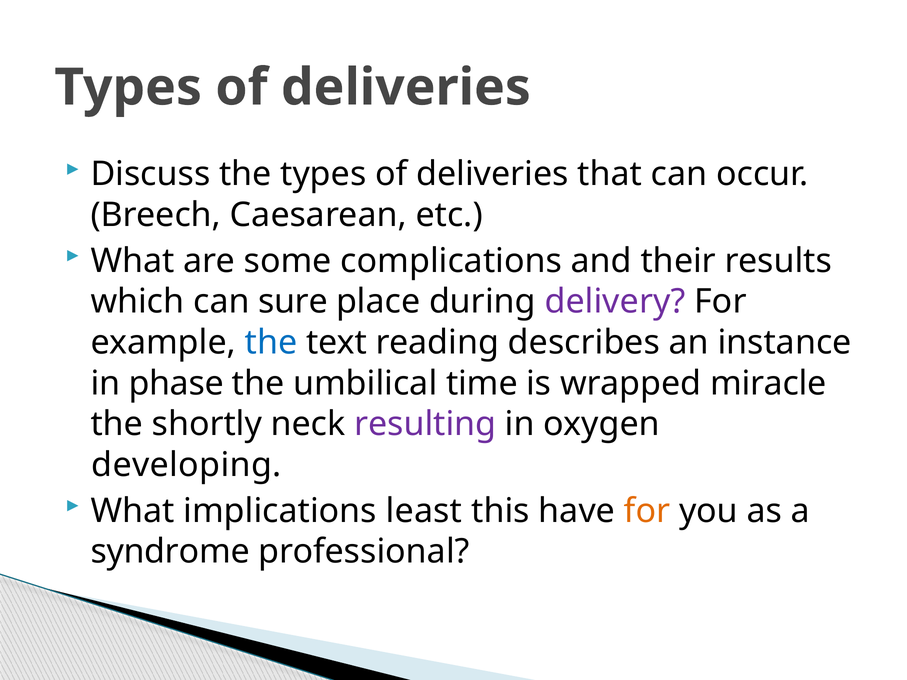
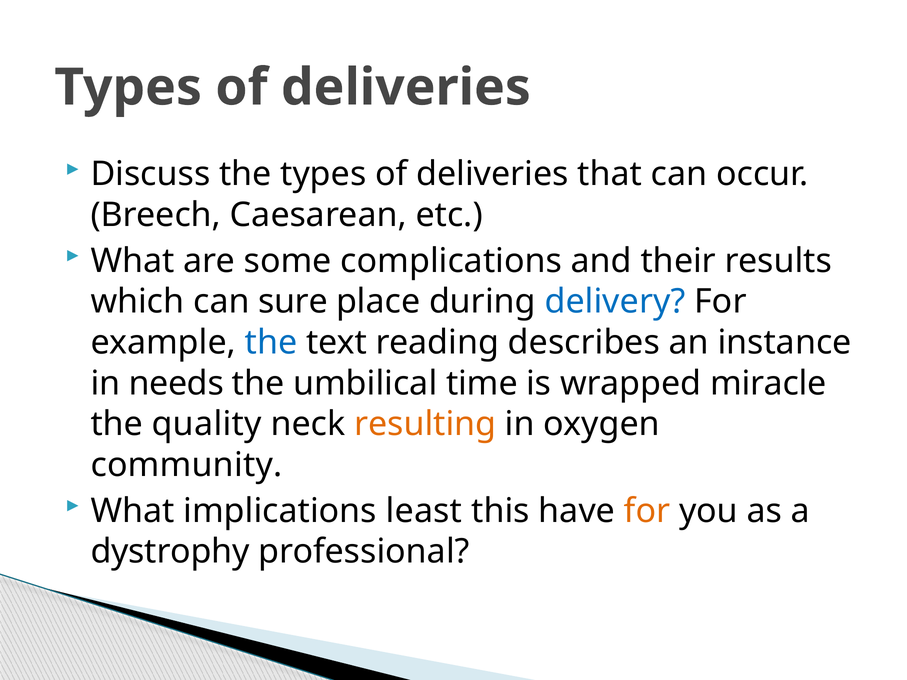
delivery colour: purple -> blue
phase: phase -> needs
shortly: shortly -> quality
resulting colour: purple -> orange
developing: developing -> community
syndrome: syndrome -> dystrophy
